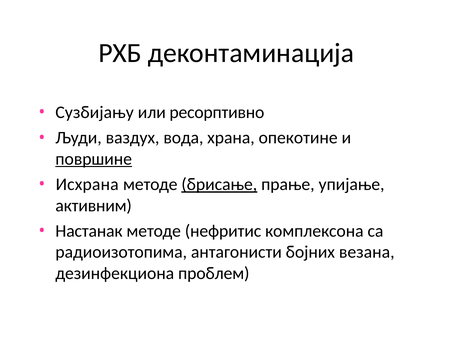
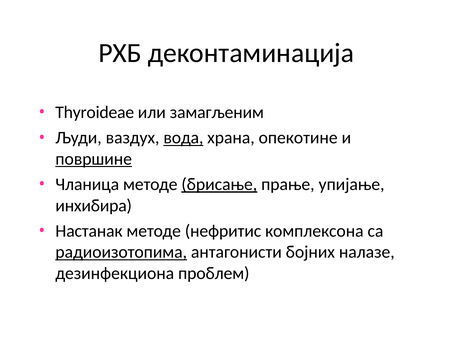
Сузбијању: Сузбијању -> Thyroideae
ресорптивно: ресорптивно -> замагљеним
вода underline: none -> present
Исхрана: Исхрана -> Чланица
активним: активним -> инхибира
радиоизотопима underline: none -> present
везана: везана -> налазе
